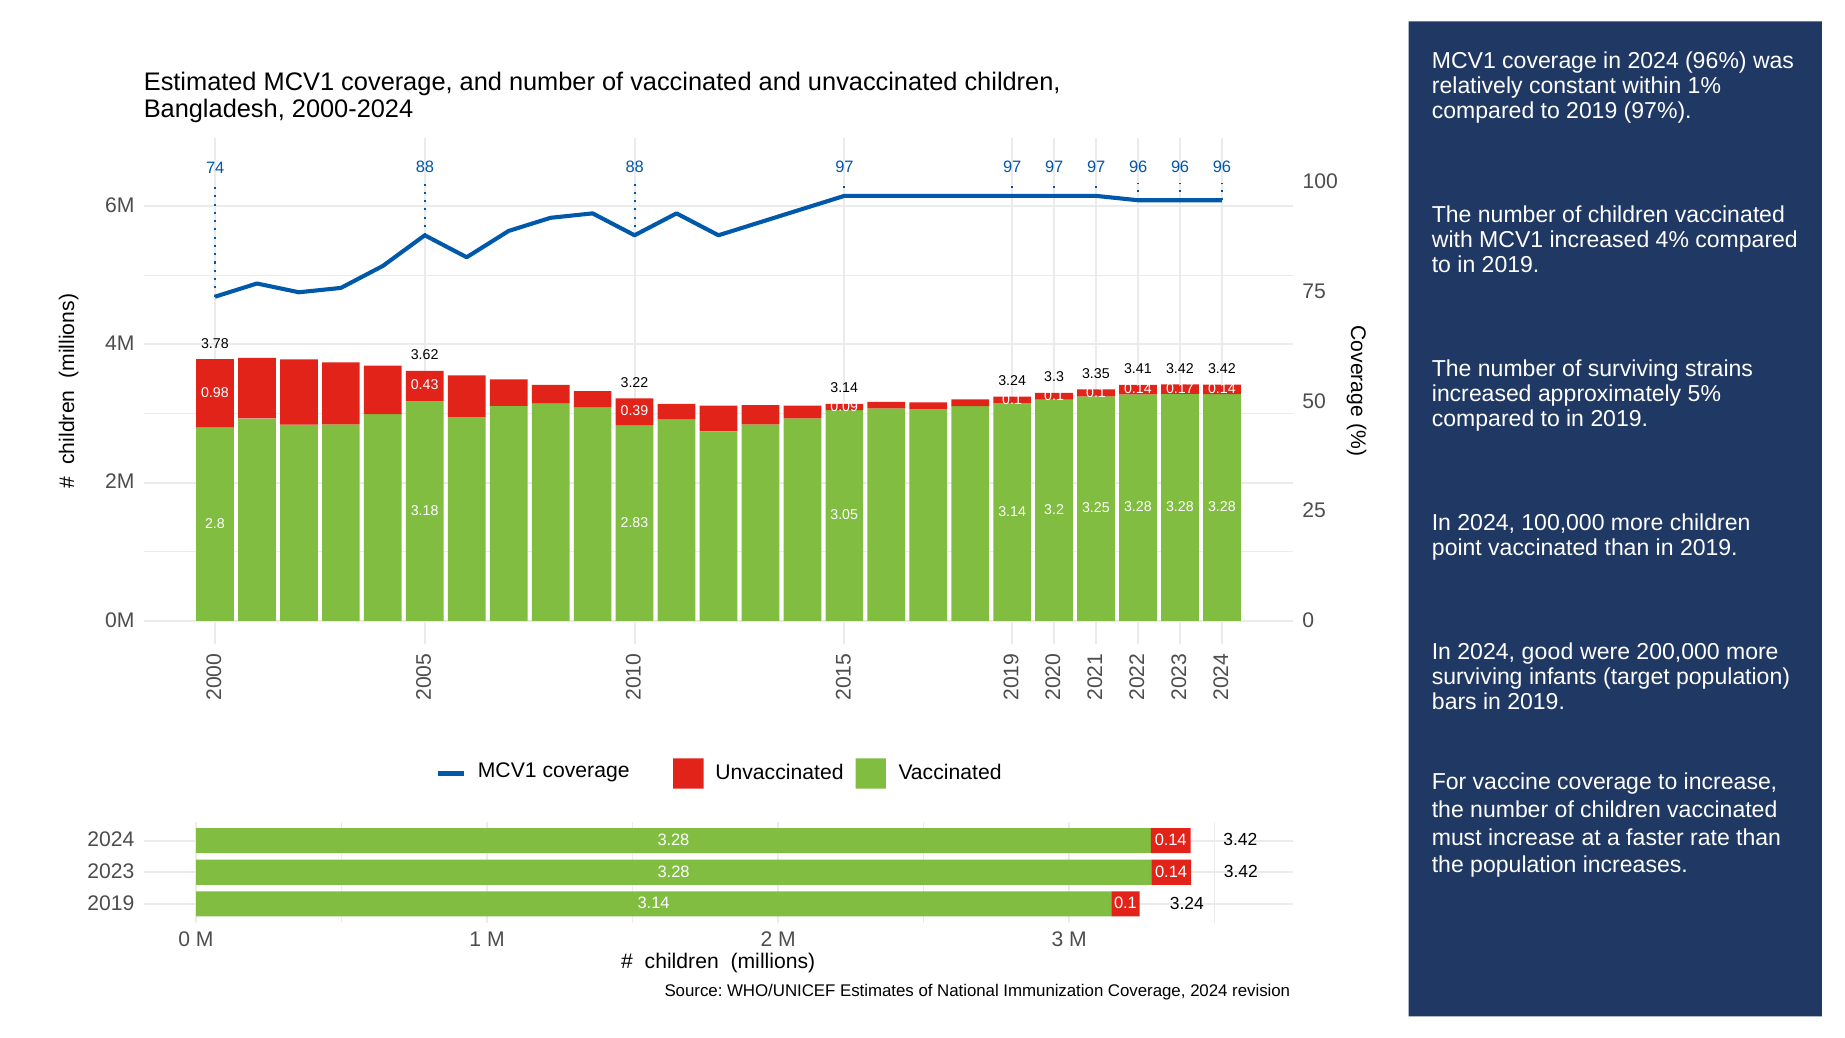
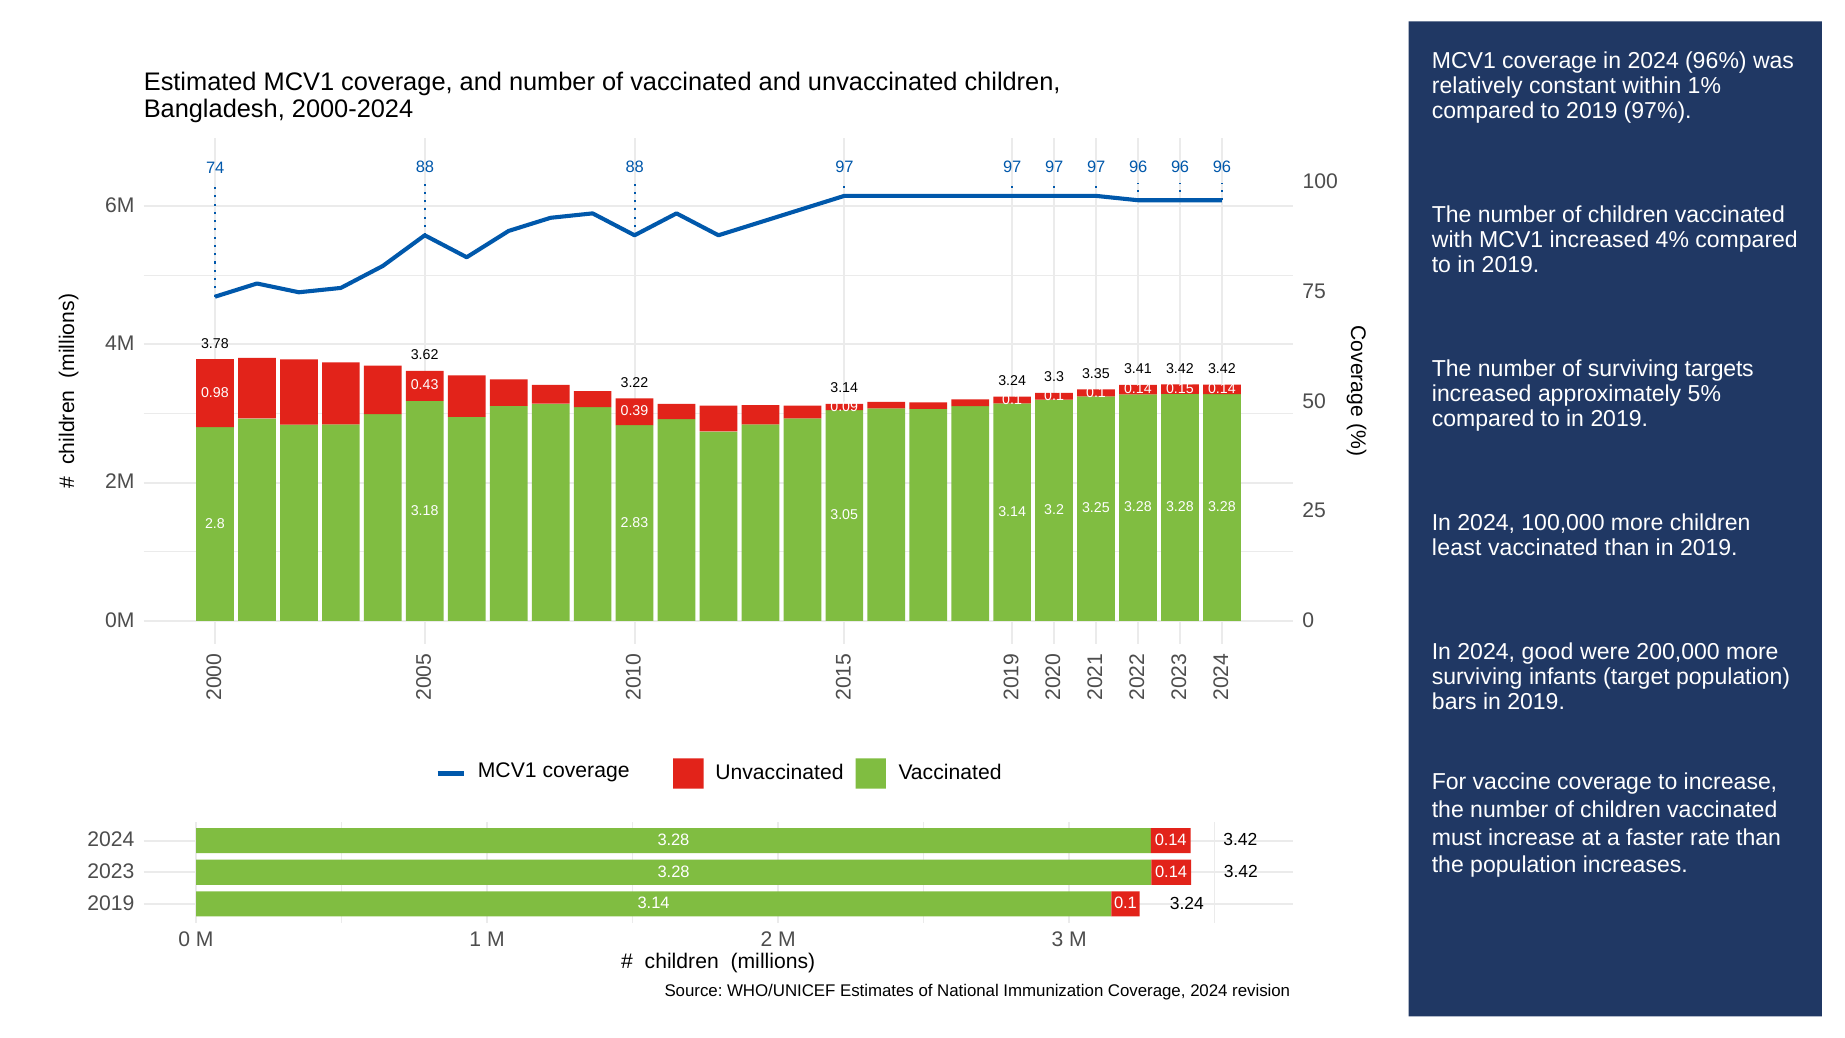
strains: strains -> targets
0.17: 0.17 -> 0.15
point: point -> least
